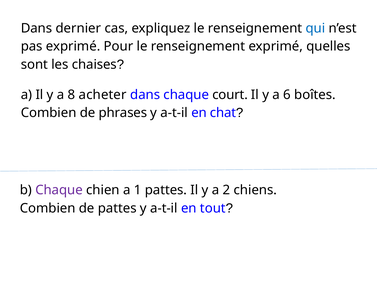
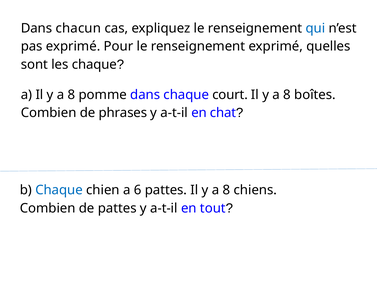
dernier: dernier -> chacun
les chaises: chaises -> chaque
acheter: acheter -> pomme
6 at (287, 95): 6 -> 8
Chaque at (59, 190) colour: purple -> blue
1: 1 -> 6
2 at (226, 190): 2 -> 8
